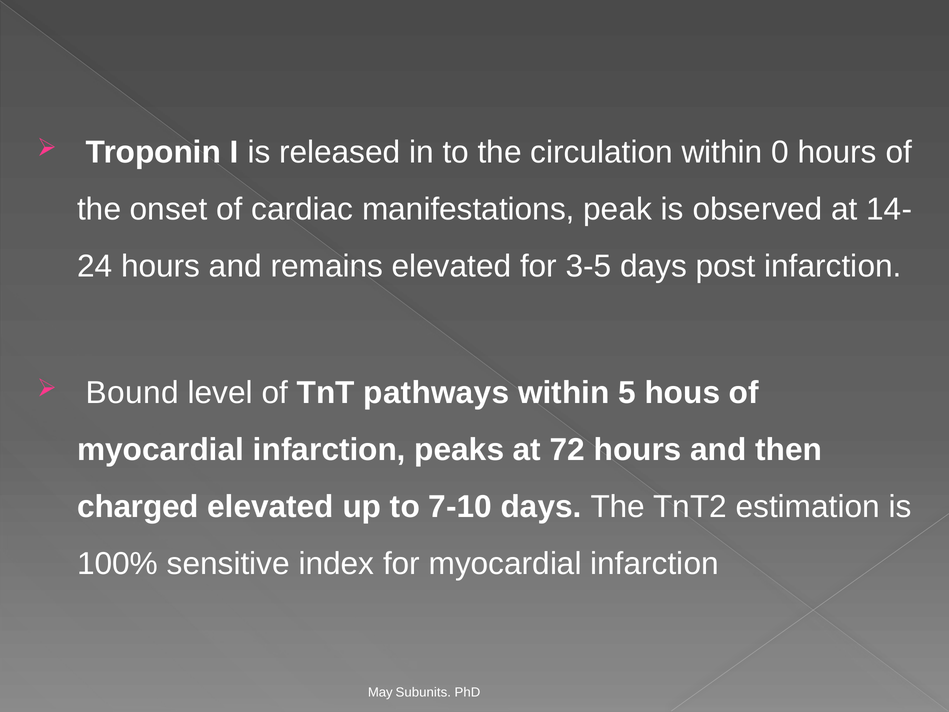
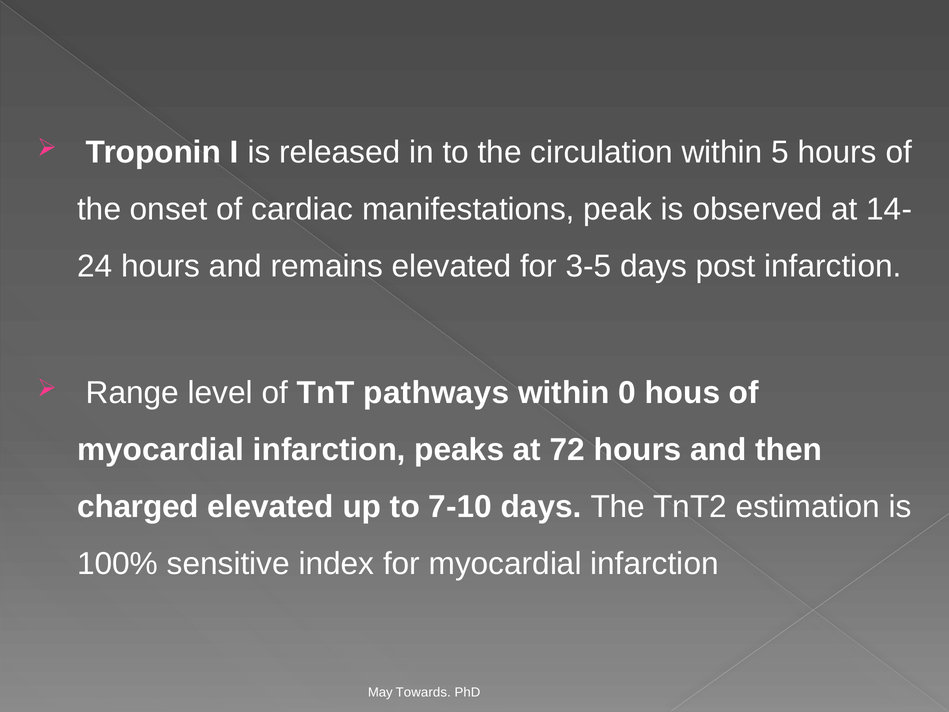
0: 0 -> 5
Bound: Bound -> Range
5: 5 -> 0
Subunits: Subunits -> Towards
